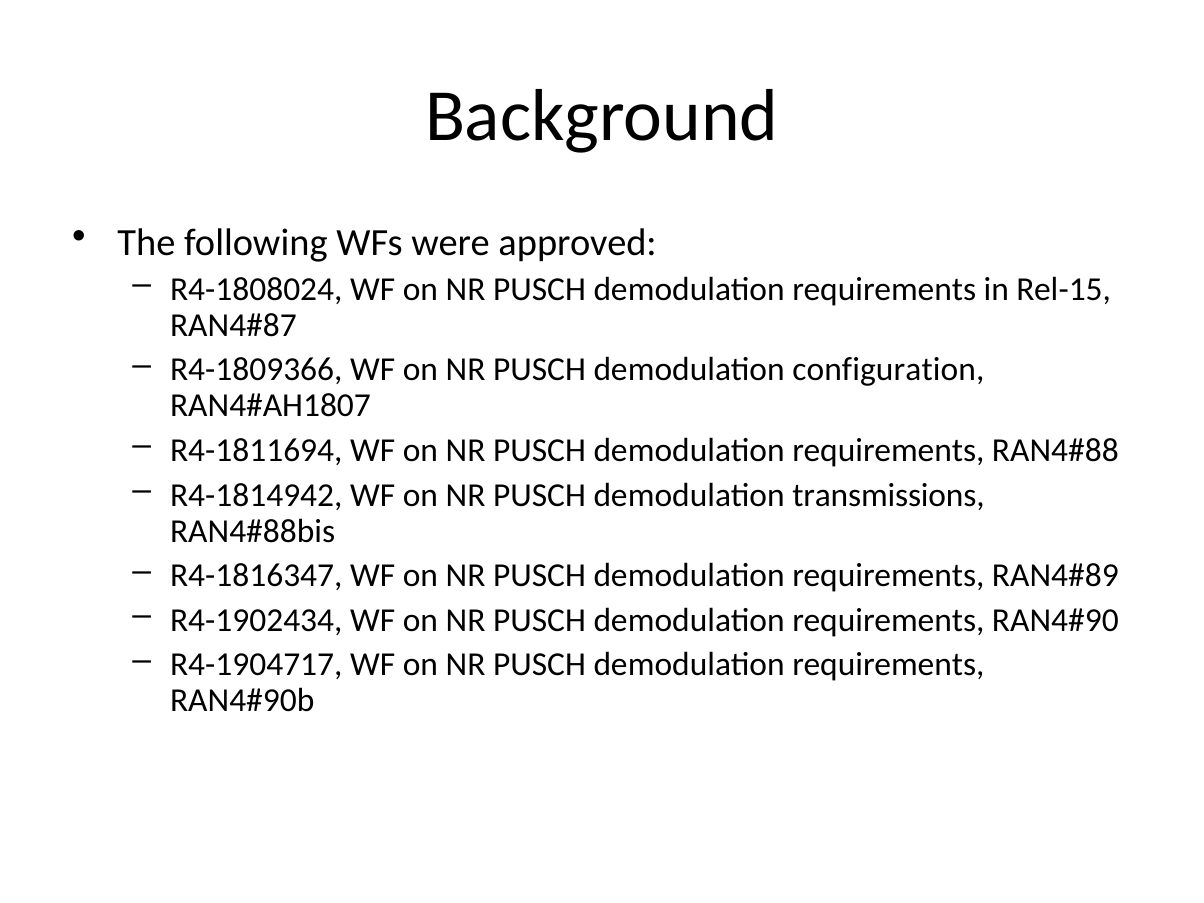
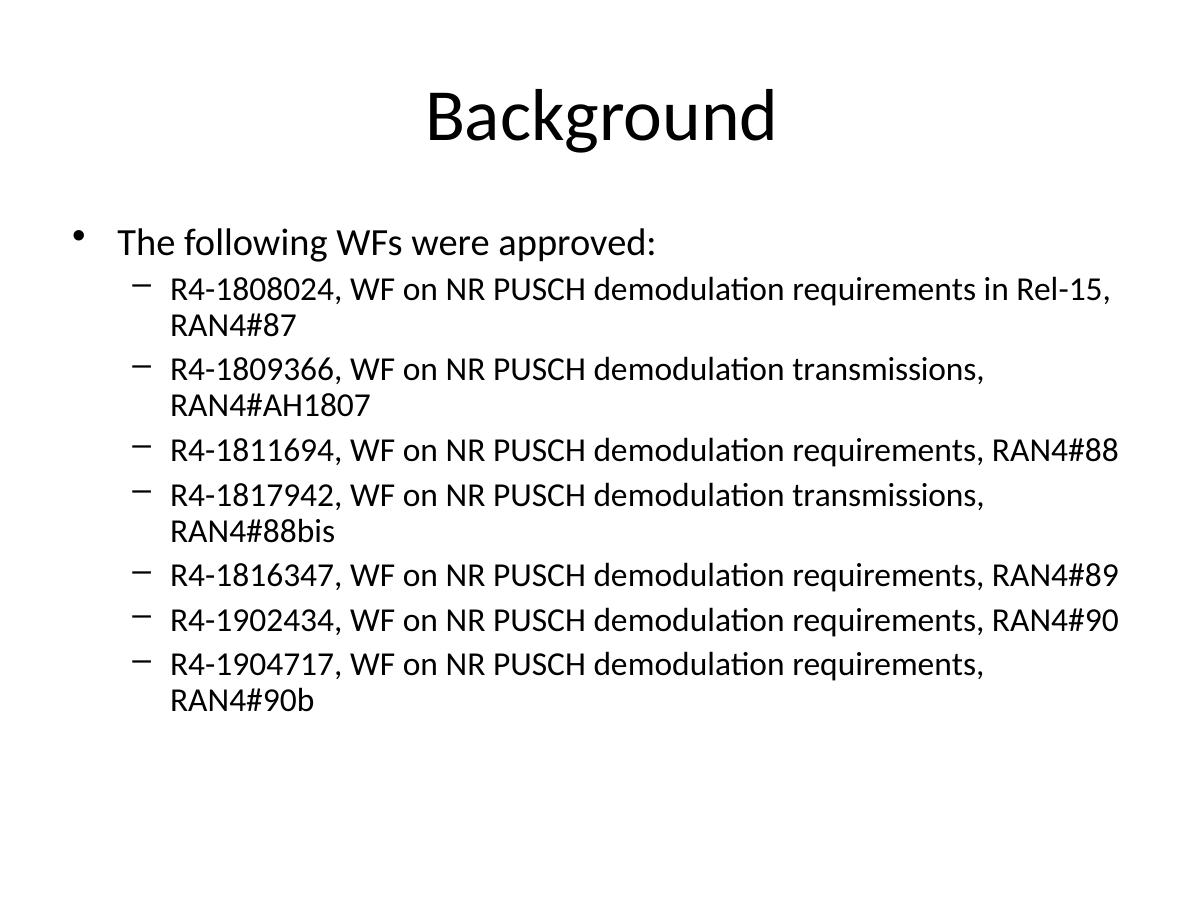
configuration at (888, 370): configuration -> transmissions
R4-1814942: R4-1814942 -> R4-1817942
